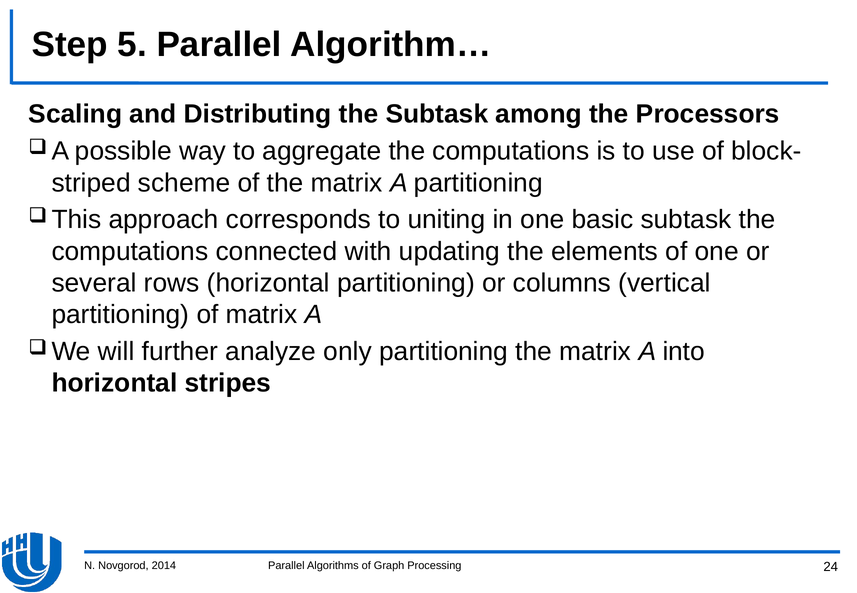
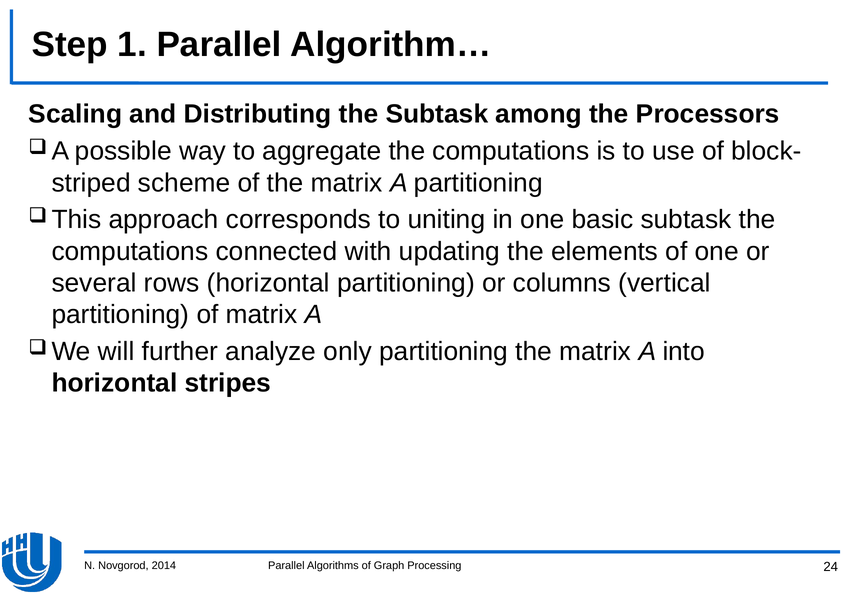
5: 5 -> 1
